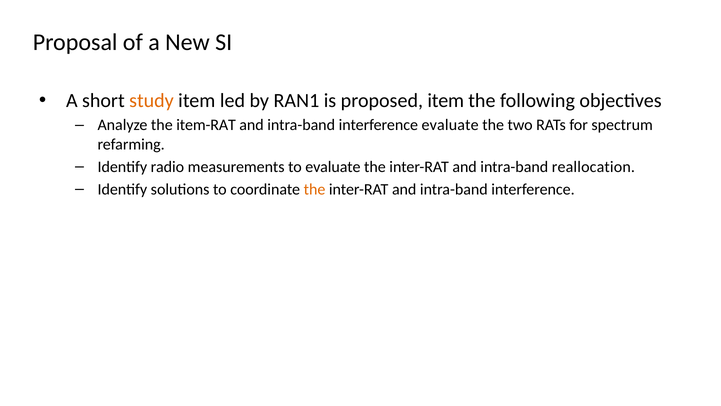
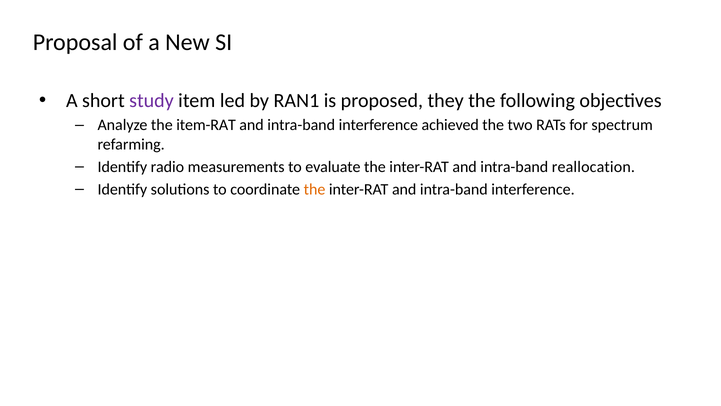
study colour: orange -> purple
proposed item: item -> they
interference evaluate: evaluate -> achieved
